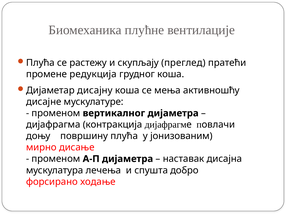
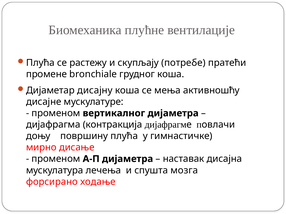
преглед: преглед -> потребе
редукција: редукција -> bronchiale
јонизованим: јонизованим -> гимнастичке
добро: добро -> мозга
